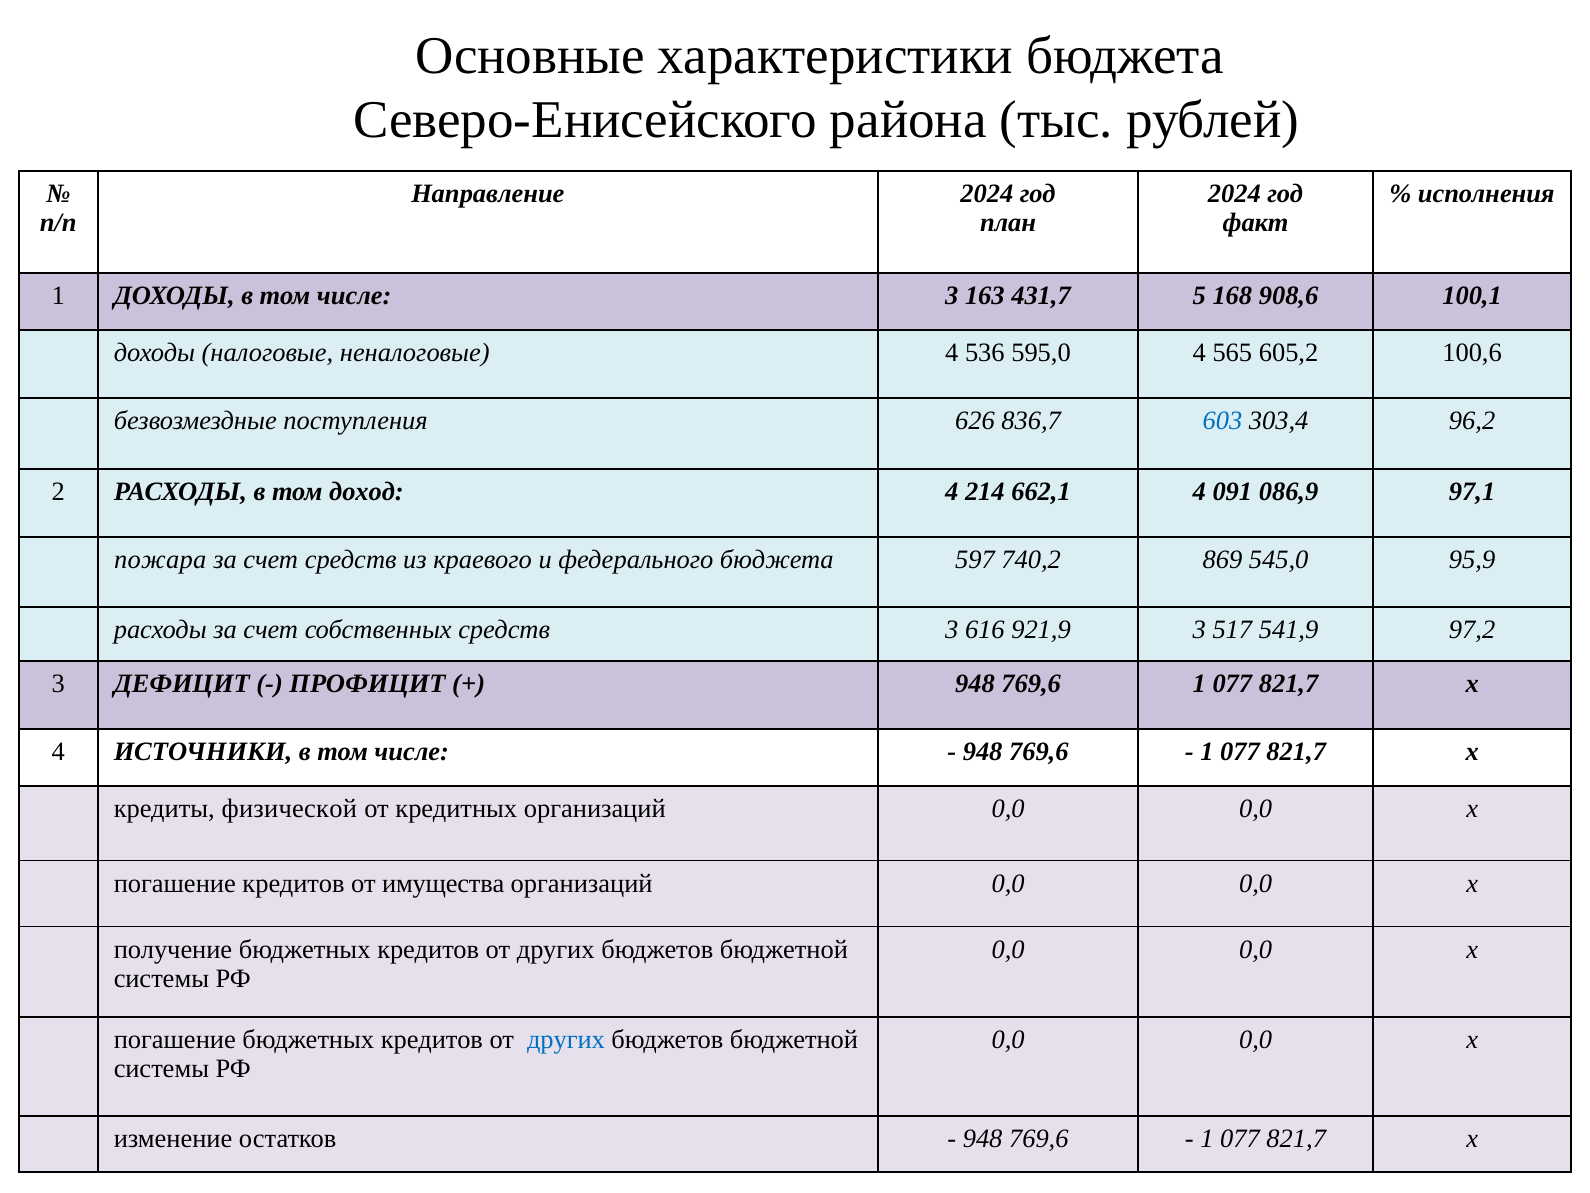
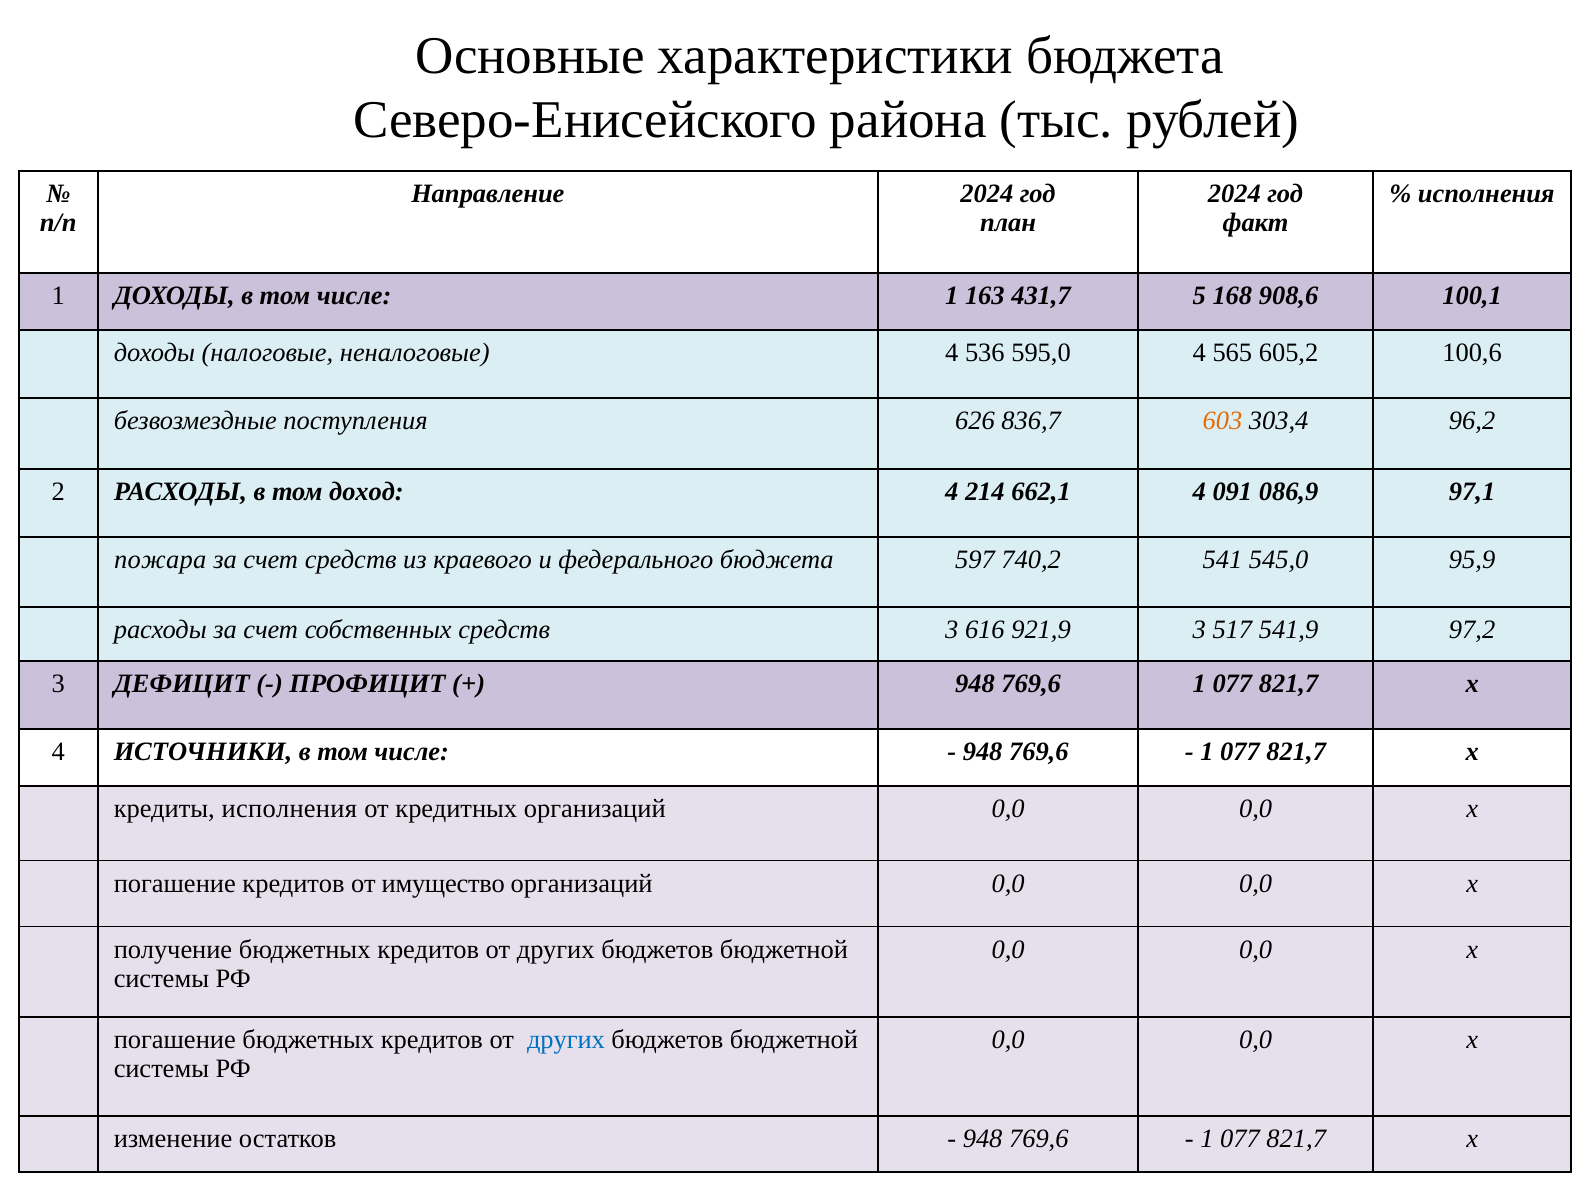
числе 3: 3 -> 1
603 colour: blue -> orange
869: 869 -> 541
кредиты физической: физической -> исполнения
имущества: имущества -> имущество
